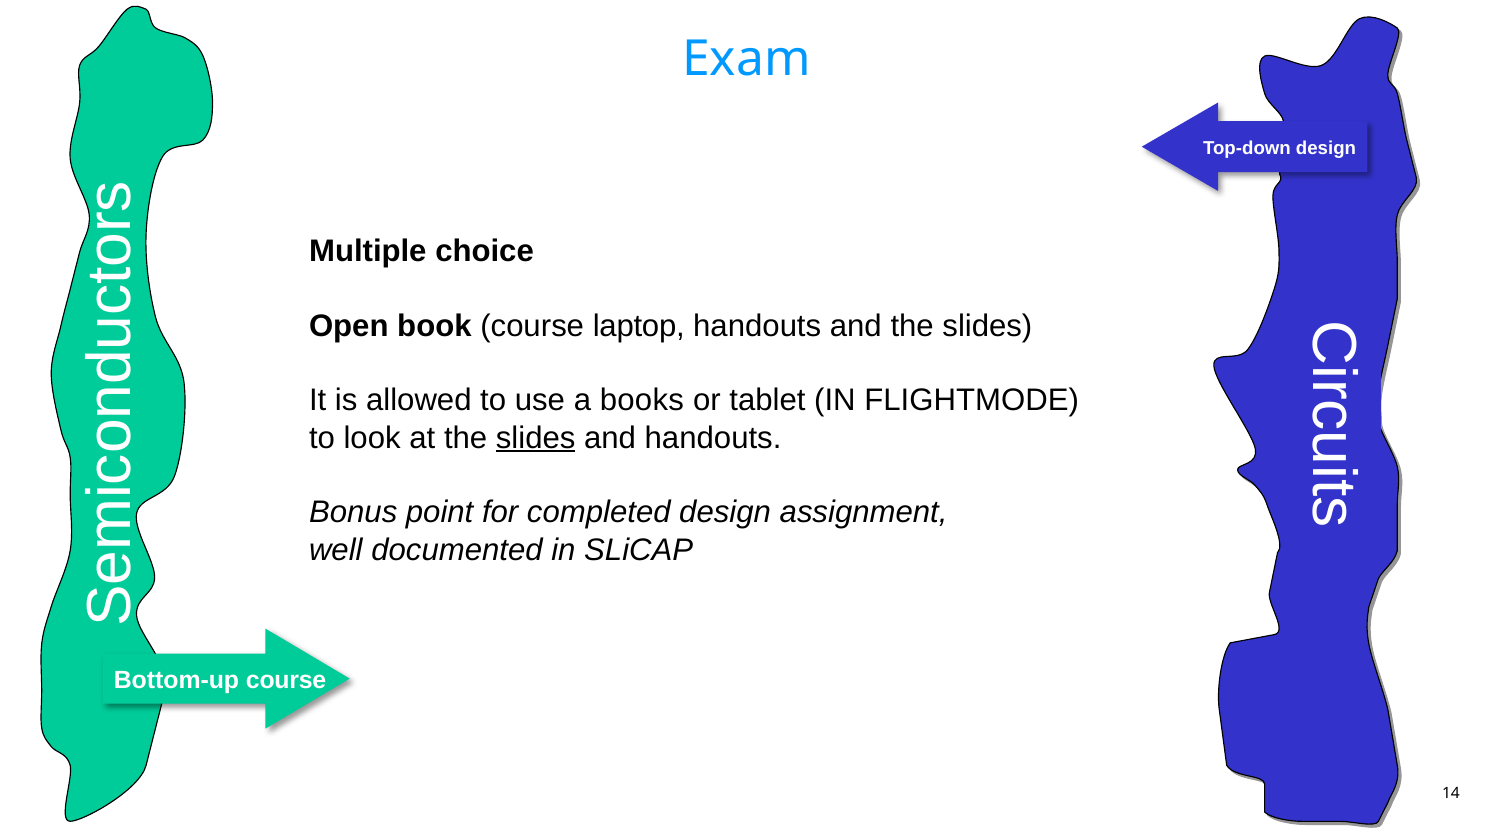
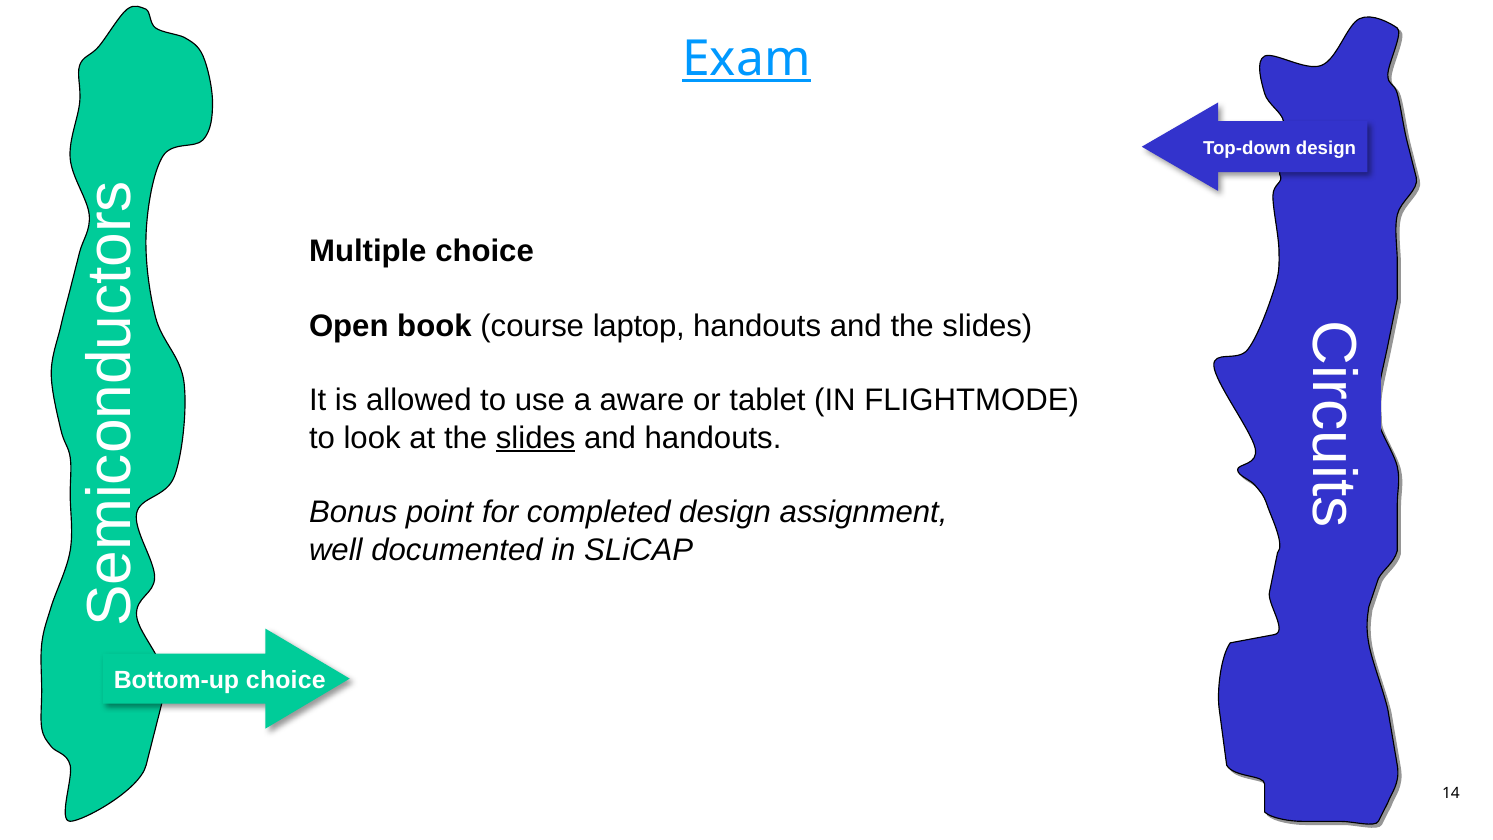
Exam underline: none -> present
books: books -> aware
Bottom-up course: course -> choice
